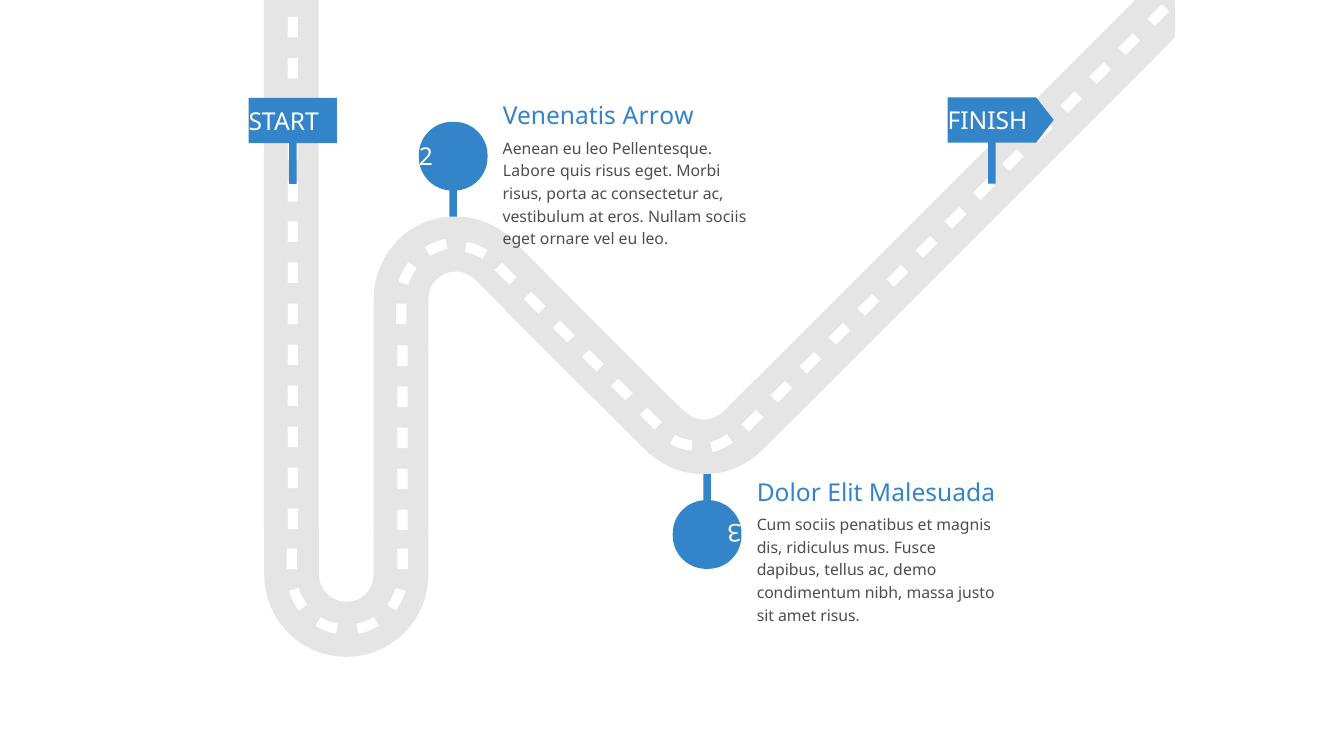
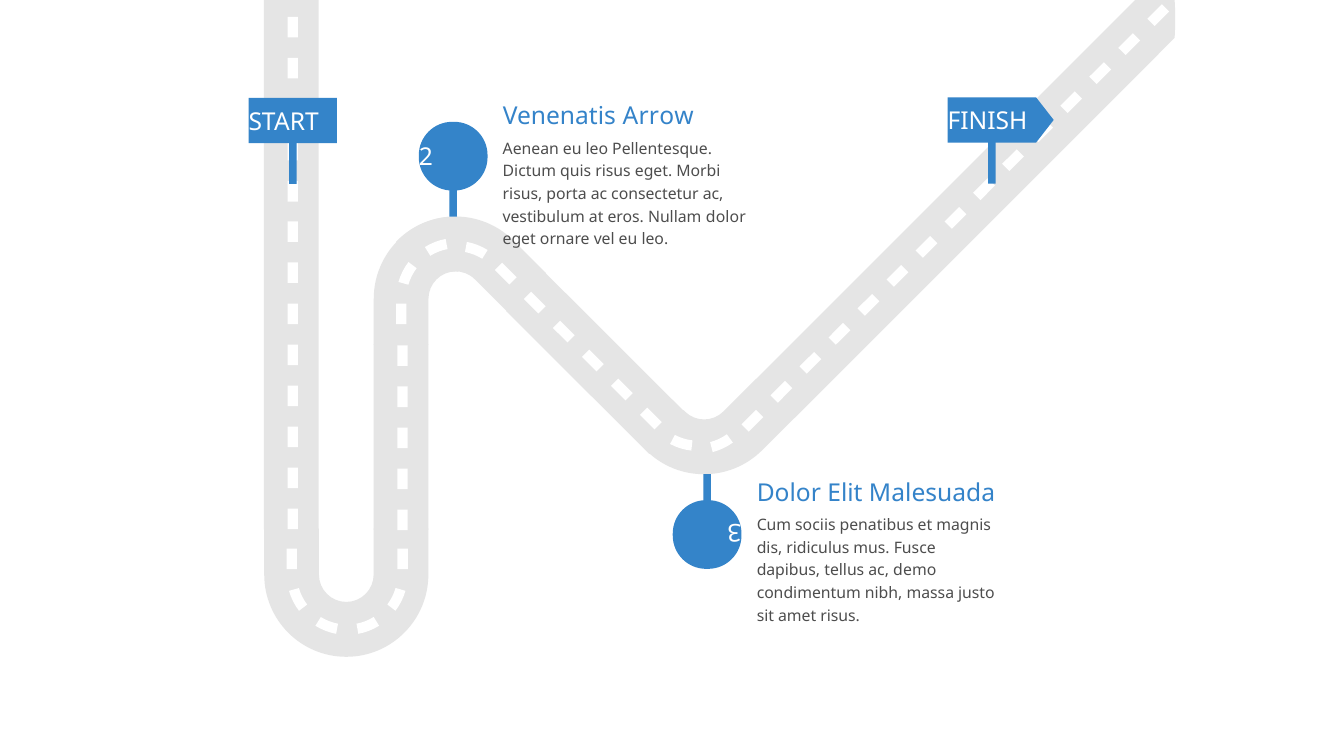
Labore: Labore -> Dictum
Nullam sociis: sociis -> dolor
